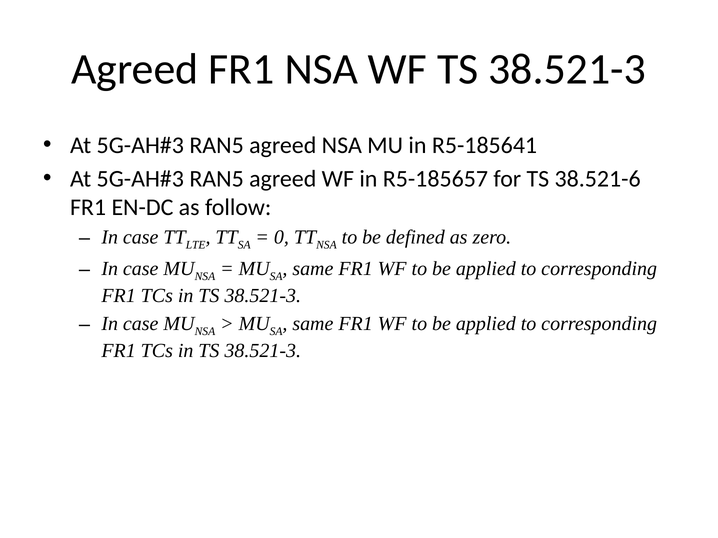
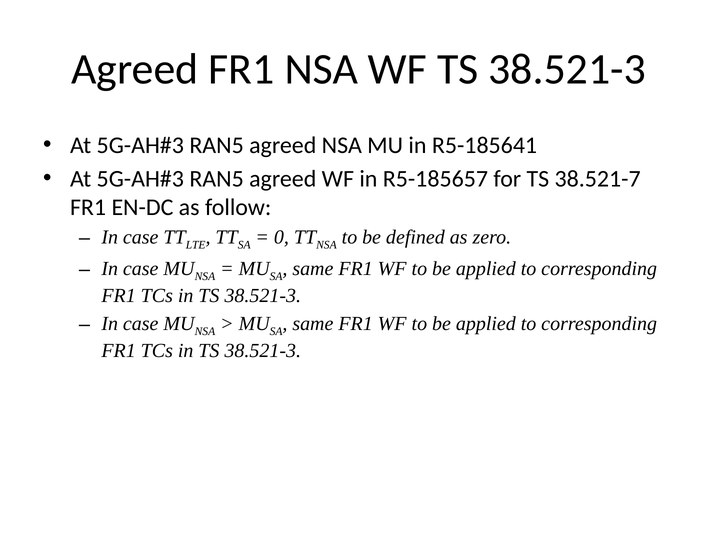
38.521-6: 38.521-6 -> 38.521-7
